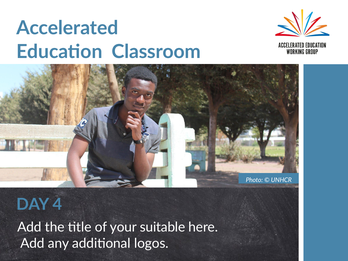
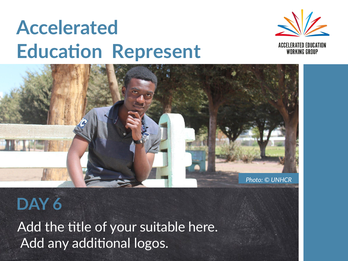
Classroom: Classroom -> Represent
4: 4 -> 6
